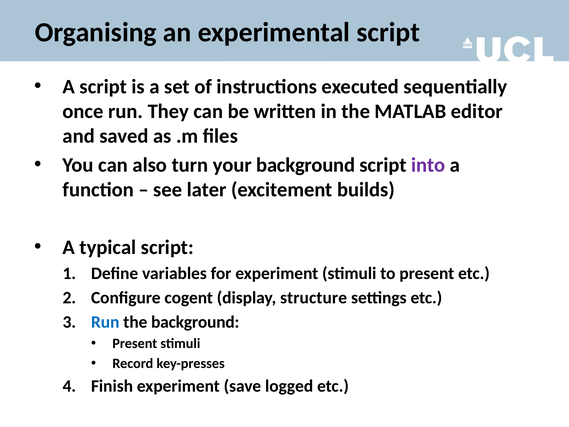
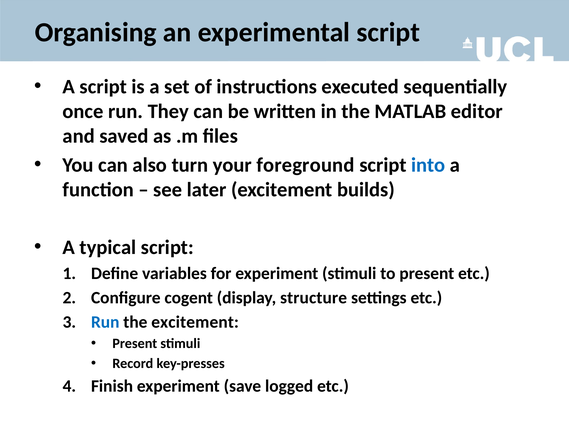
your background: background -> foreground
into colour: purple -> blue
the background: background -> excitement
